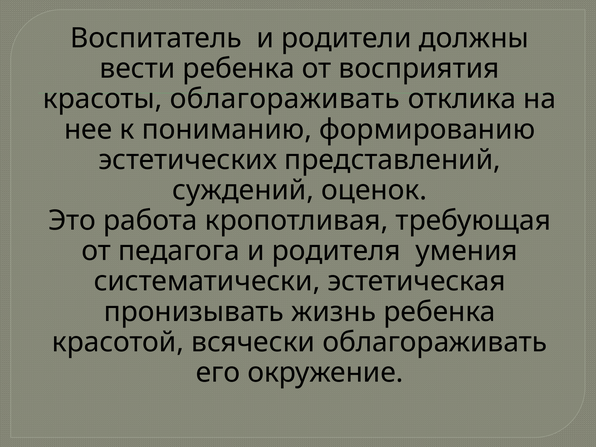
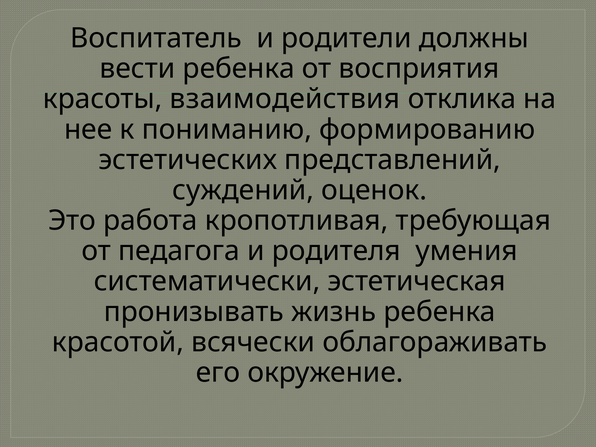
красоты облагораживать: облагораживать -> взаимодействия
